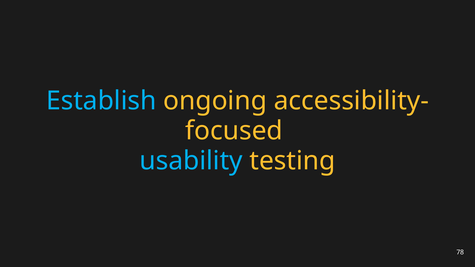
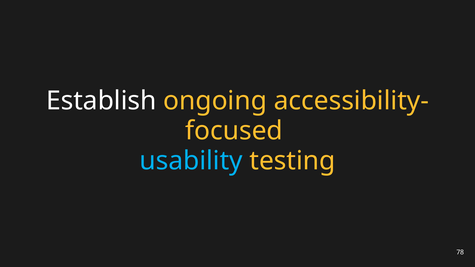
Establish colour: light blue -> white
